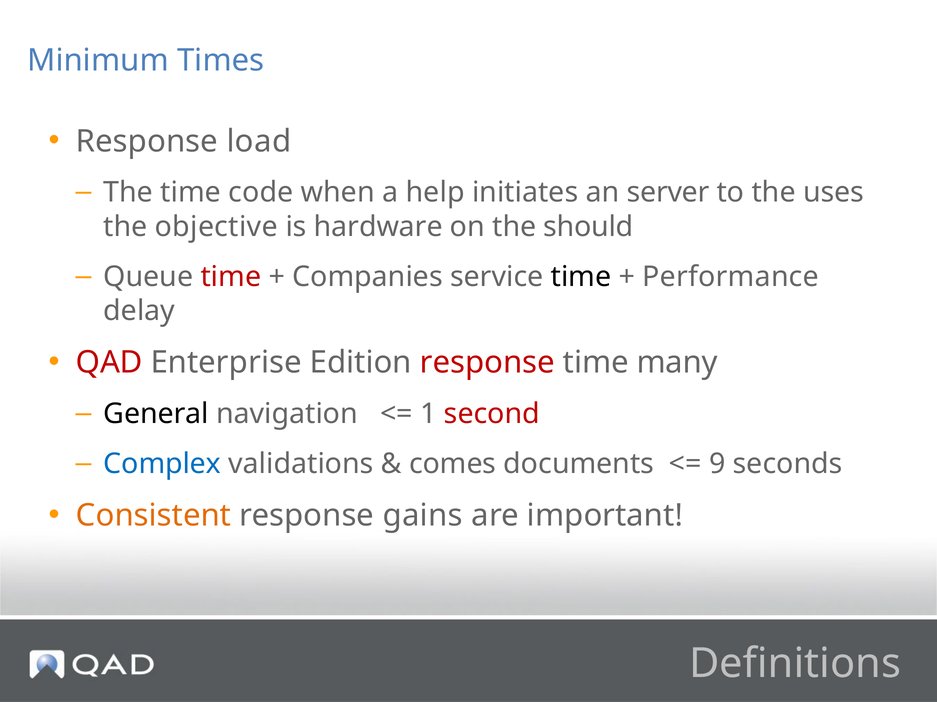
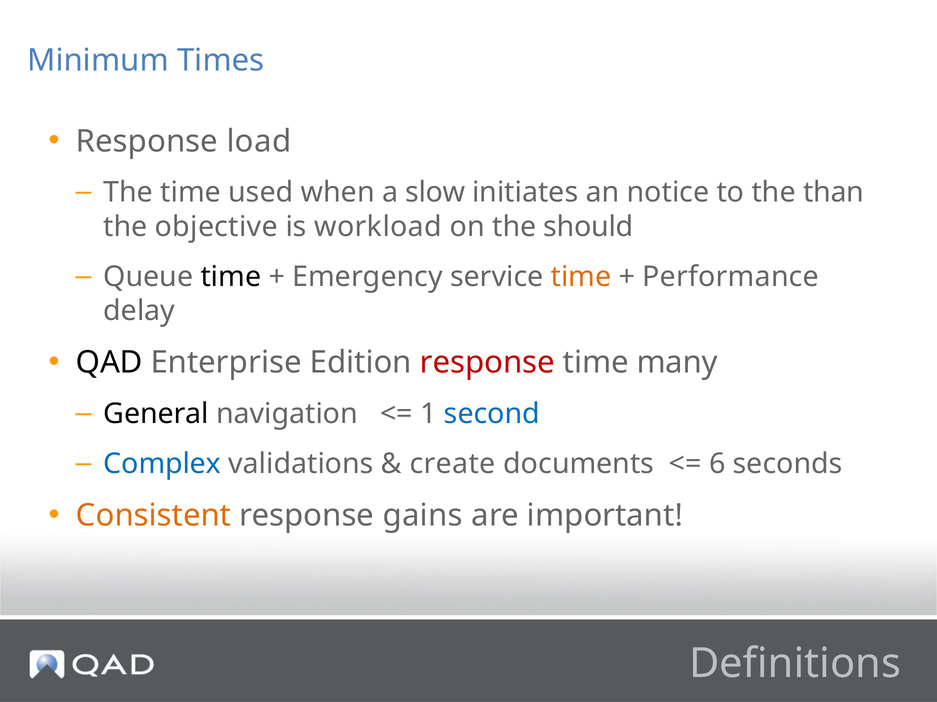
code: code -> used
help: help -> slow
server: server -> notice
uses: uses -> than
hardware: hardware -> workload
time at (231, 277) colour: red -> black
Companies: Companies -> Emergency
time at (581, 277) colour: black -> orange
QAD colour: red -> black
second colour: red -> blue
comes: comes -> create
9: 9 -> 6
